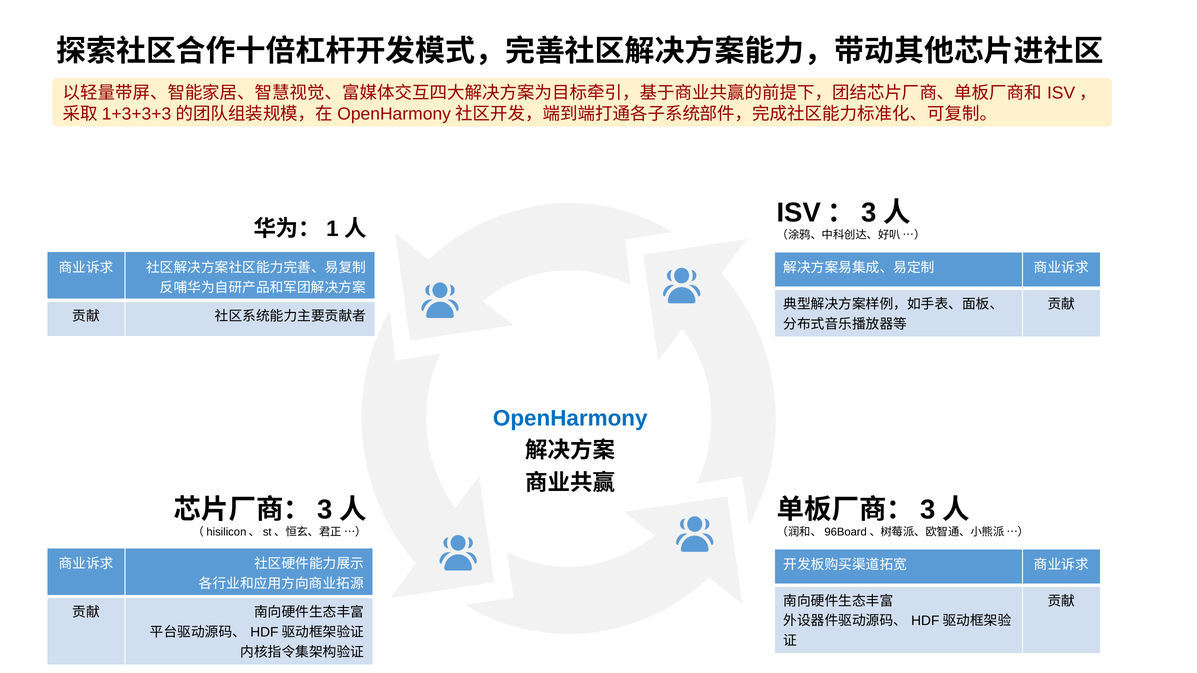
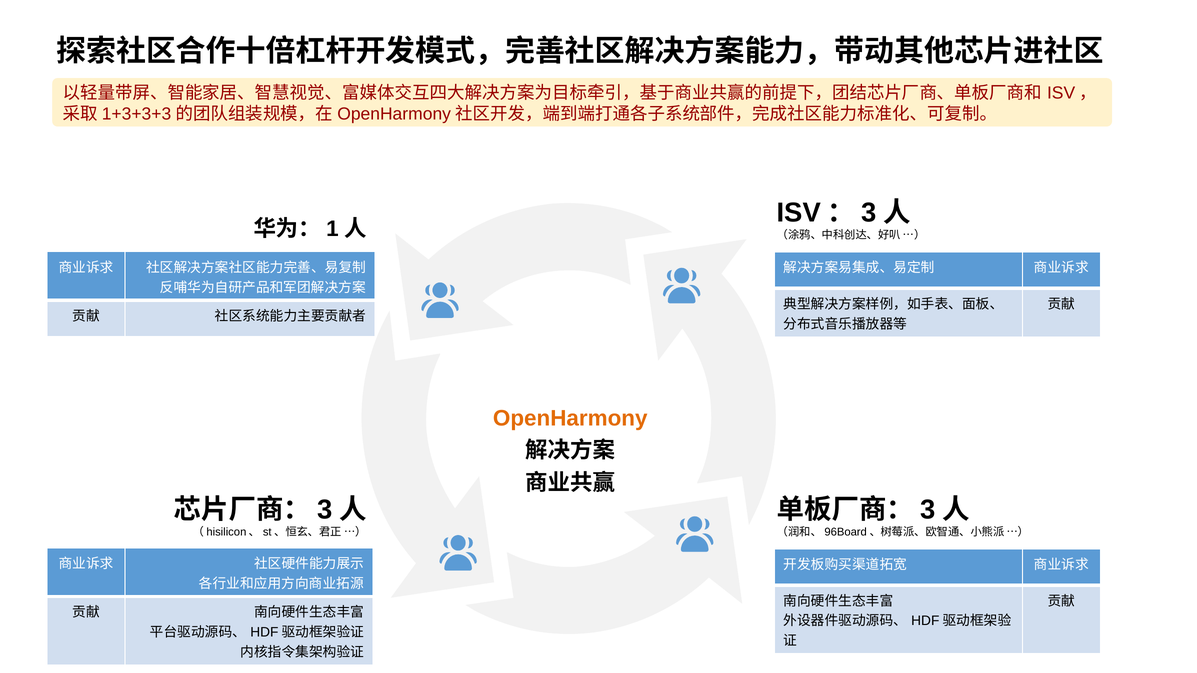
OpenHarmony colour: blue -> orange
